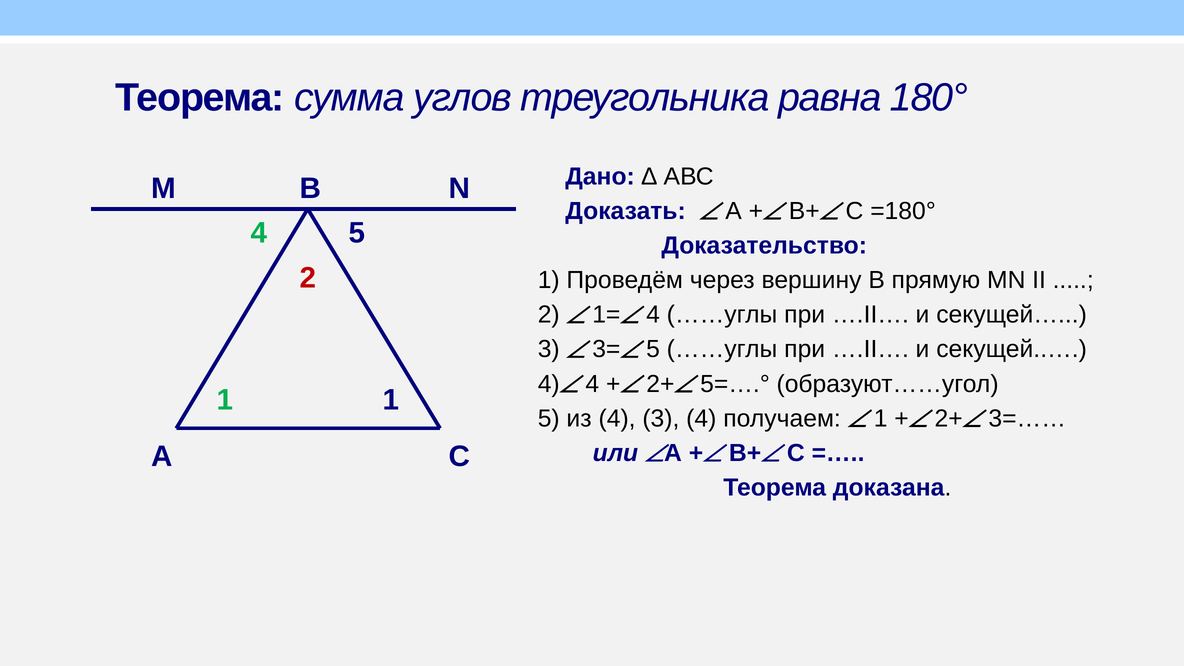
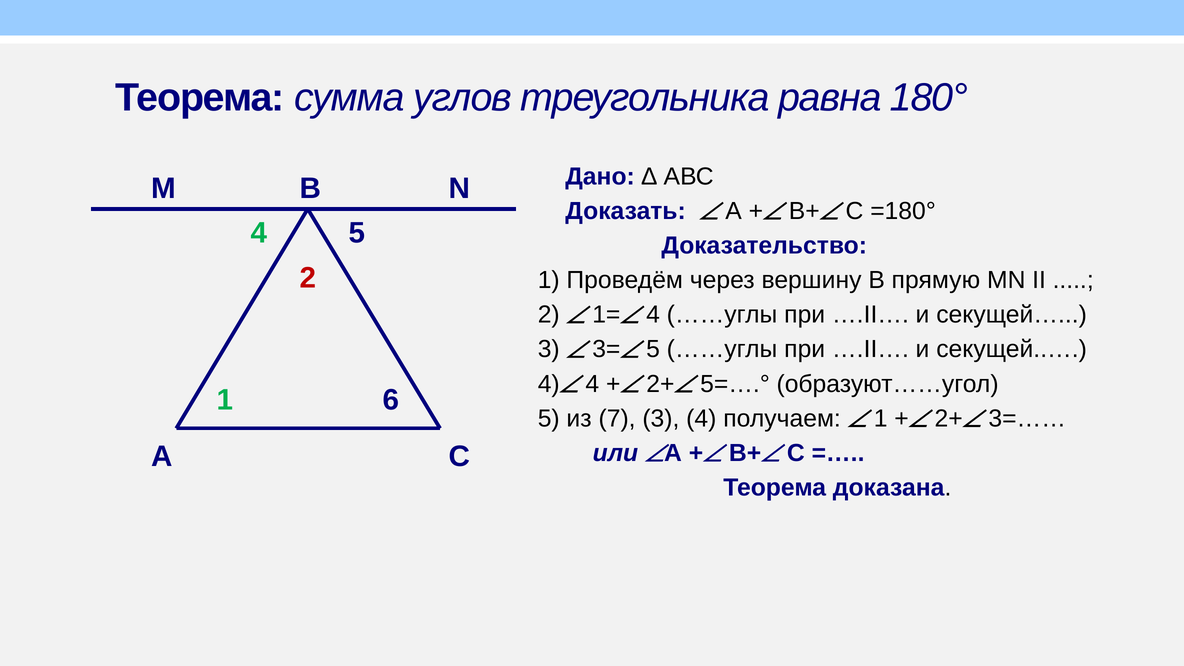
1 1: 1 -> 6
из 4: 4 -> 7
